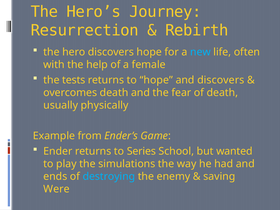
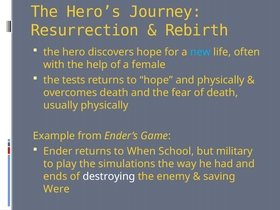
and discovers: discovers -> physically
Series: Series -> When
wanted: wanted -> military
destroying colour: light blue -> white
